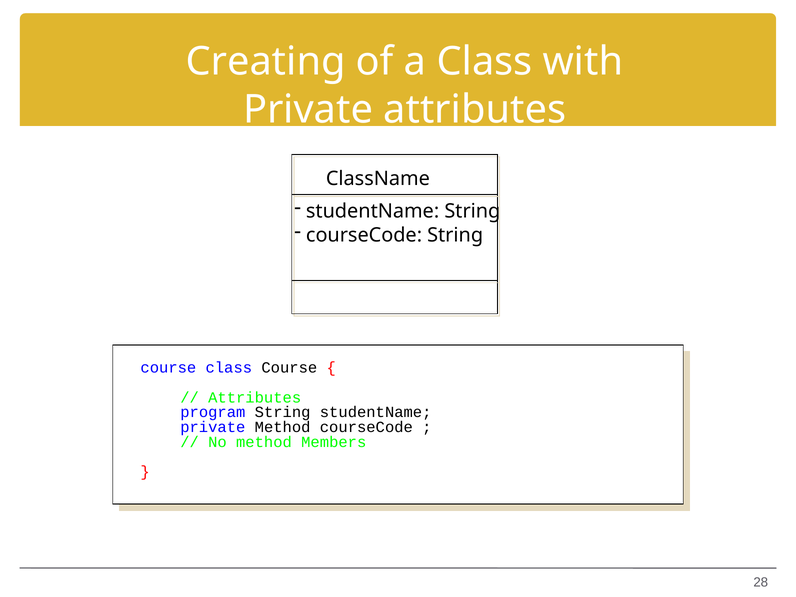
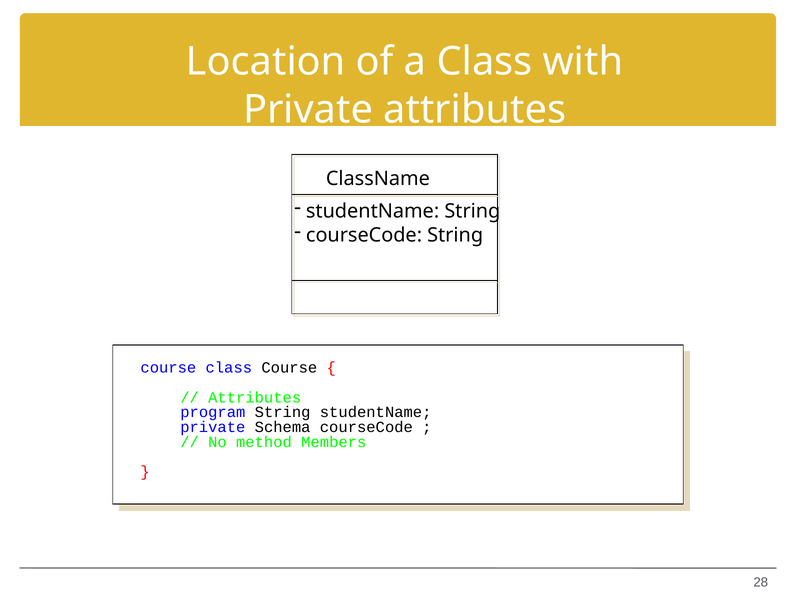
Creating: Creating -> Location
private Method: Method -> Schema
